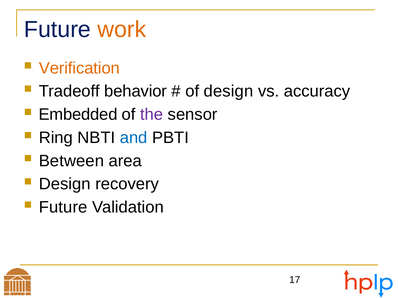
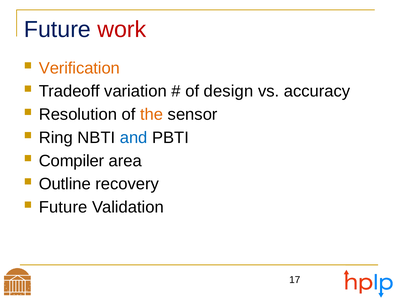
work colour: orange -> red
behavior: behavior -> variation
Embedded: Embedded -> Resolution
the colour: purple -> orange
Between: Between -> Compiler
Design at (65, 184): Design -> Outline
